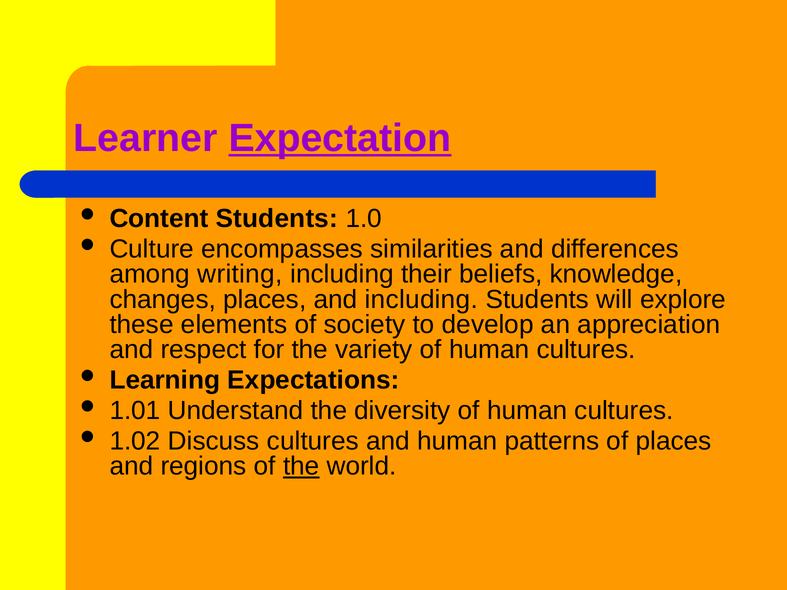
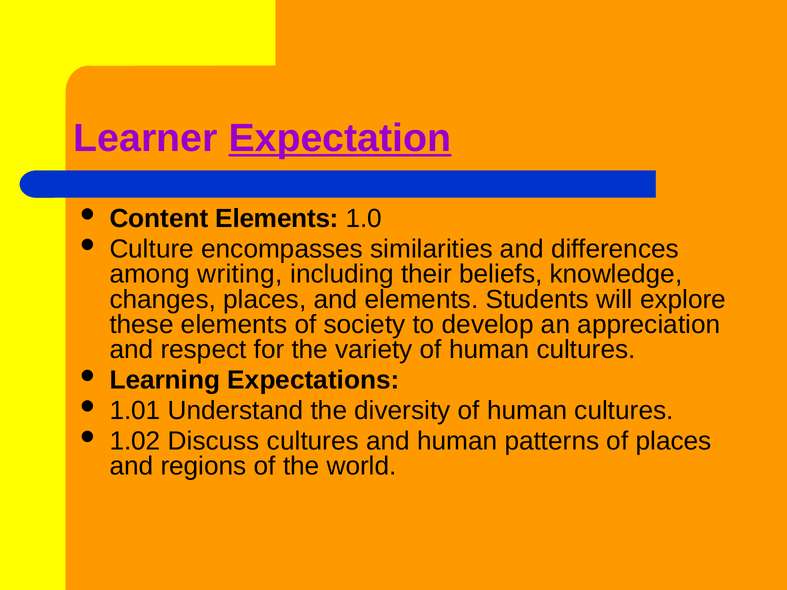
Content Students: Students -> Elements
and including: including -> elements
the at (301, 466) underline: present -> none
